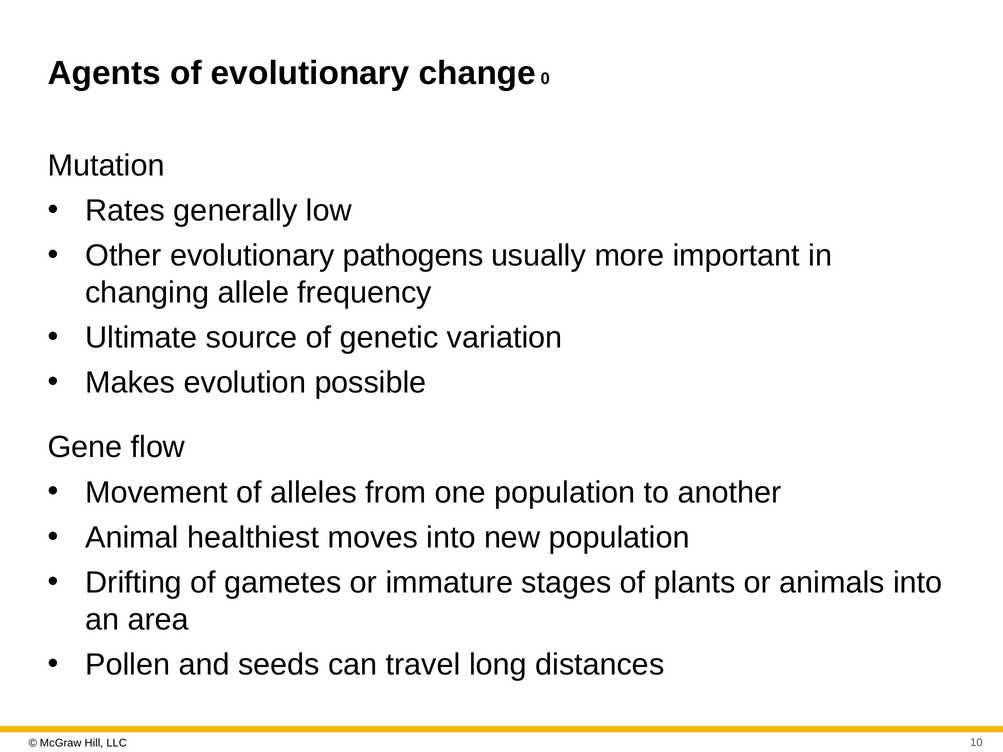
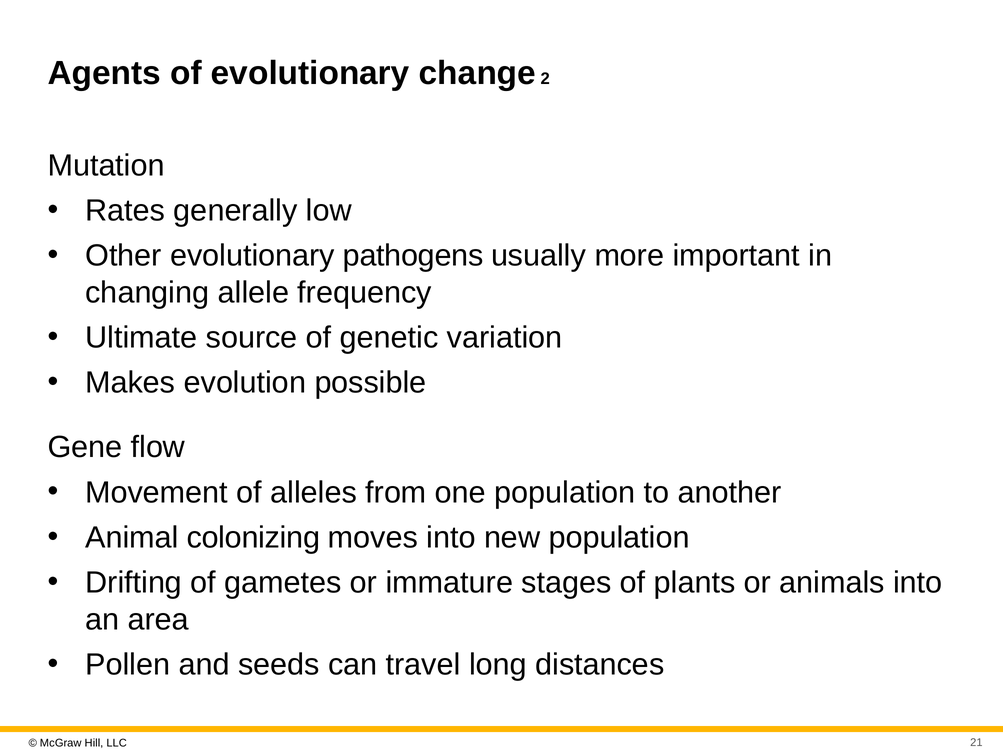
0: 0 -> 2
healthiest: healthiest -> colonizing
10: 10 -> 21
